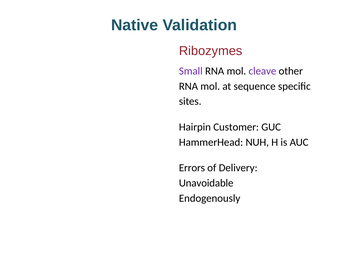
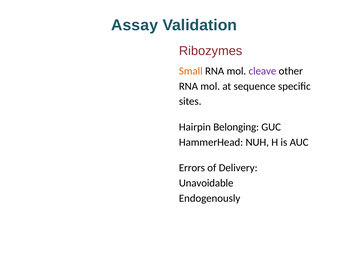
Native: Native -> Assay
Small colour: purple -> orange
Customer: Customer -> Belonging
